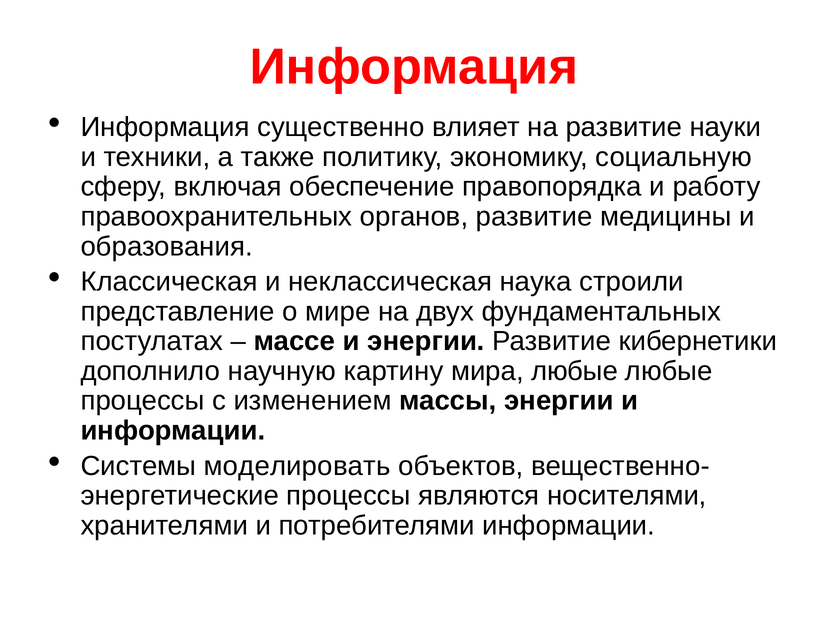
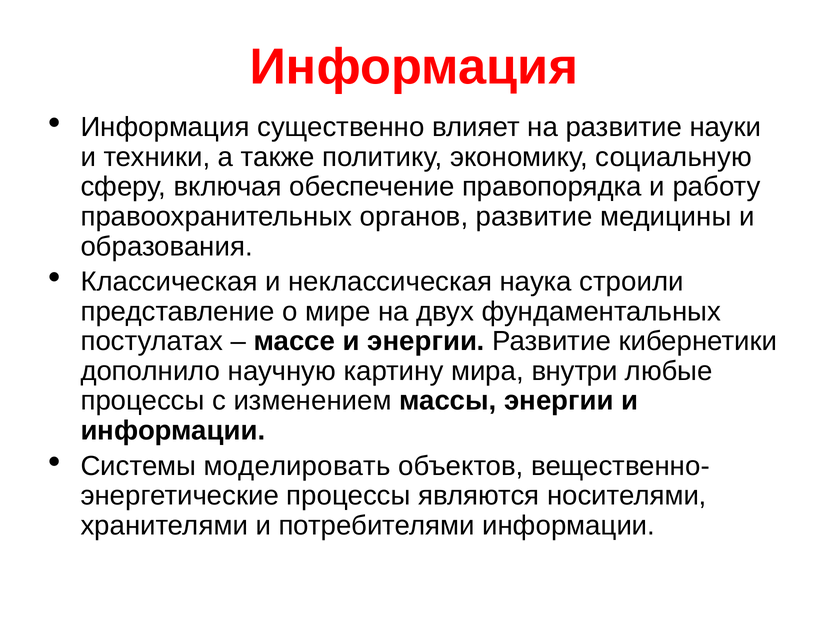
мира любые: любые -> внутри
